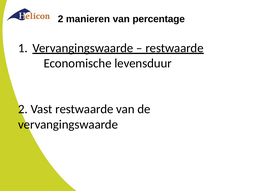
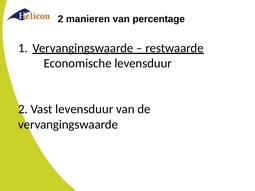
Vast restwaarde: restwaarde -> levensduur
